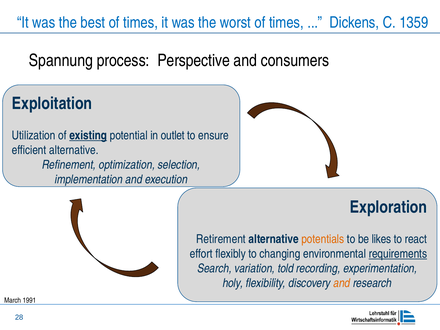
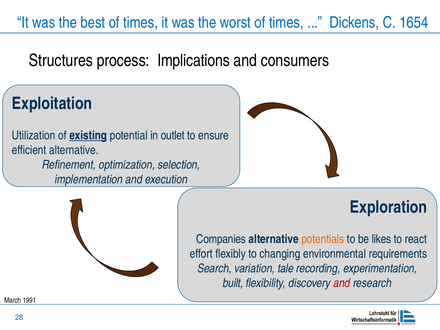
1359: 1359 -> 1654
Spannung: Spannung -> Structures
Perspective: Perspective -> Implications
Retirement: Retirement -> Companies
requirements underline: present -> none
told: told -> tale
holy: holy -> built
and at (342, 283) colour: orange -> red
